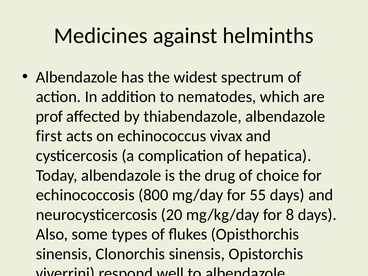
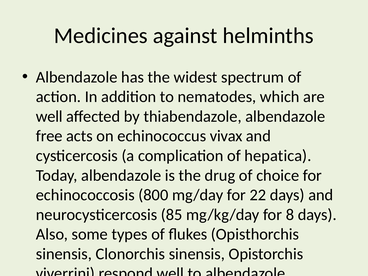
prof at (49, 116): prof -> well
first: first -> free
55: 55 -> 22
20: 20 -> 85
